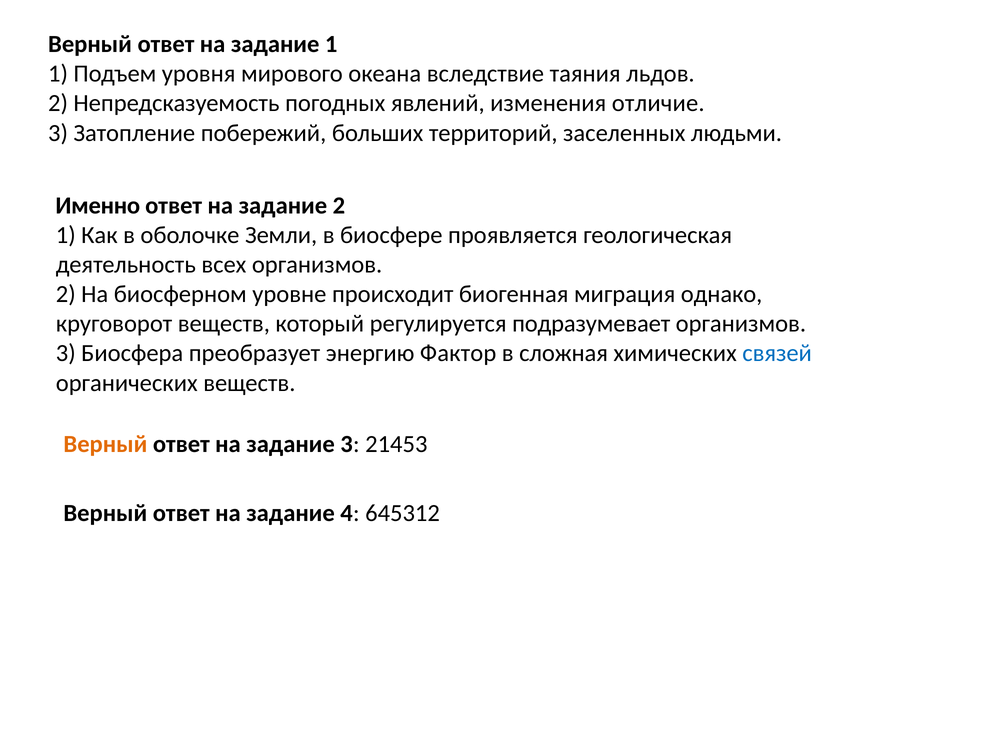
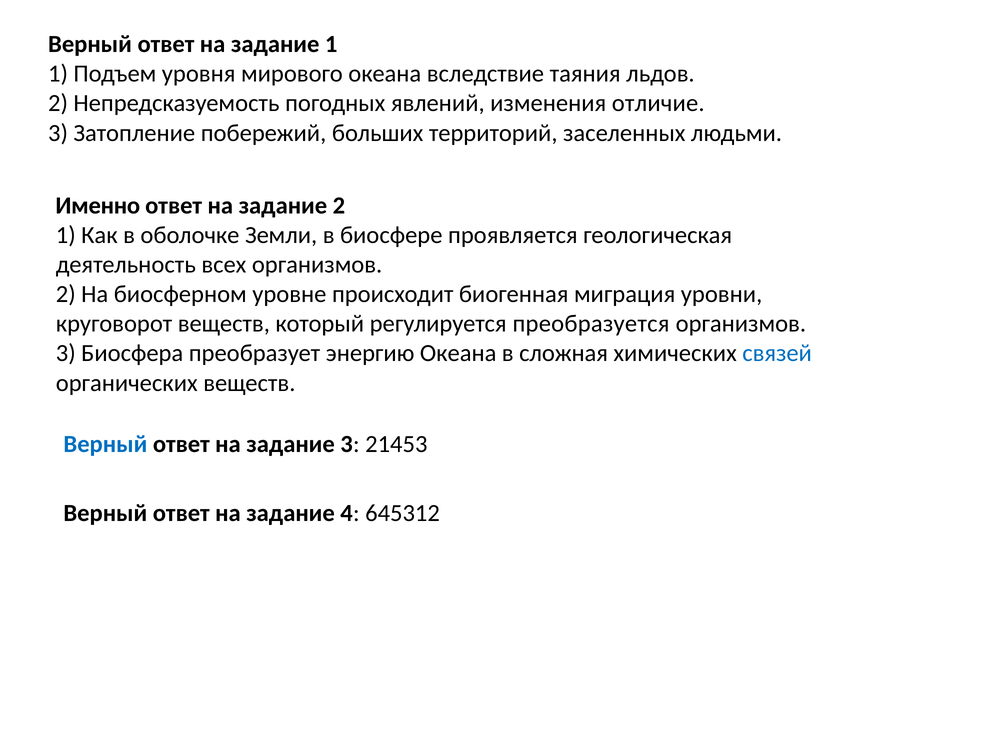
однако: однако -> уровни
подразумевает: подразумевает -> преобразуется
энергию Фактор: Фактор -> Океана
Верный at (105, 444) colour: orange -> blue
